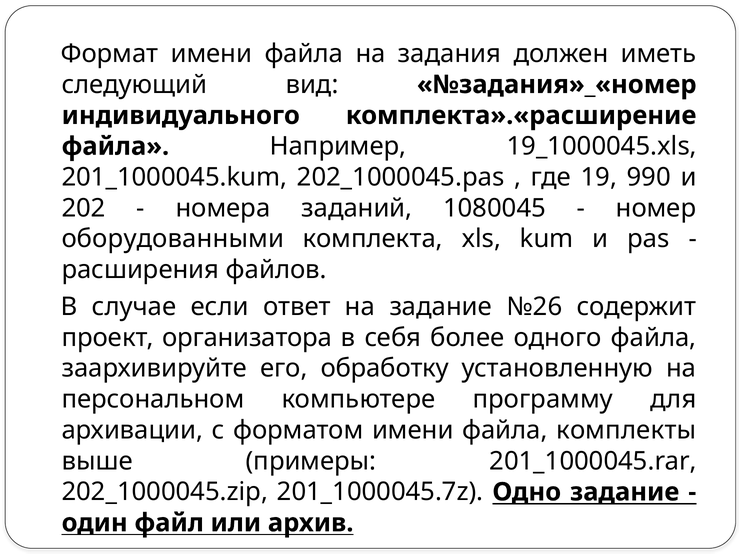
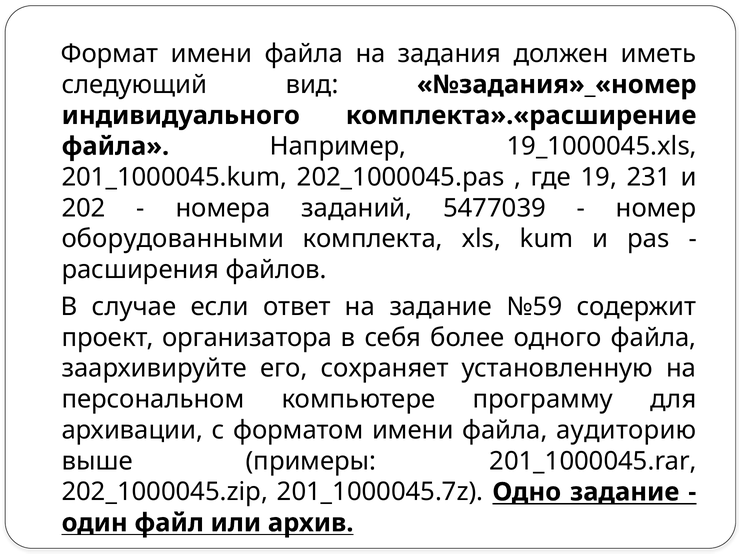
990: 990 -> 231
1080045: 1080045 -> 5477039
№26: №26 -> №59
обработку: обработку -> сохраняет
комплекты: комплекты -> аудиторию
